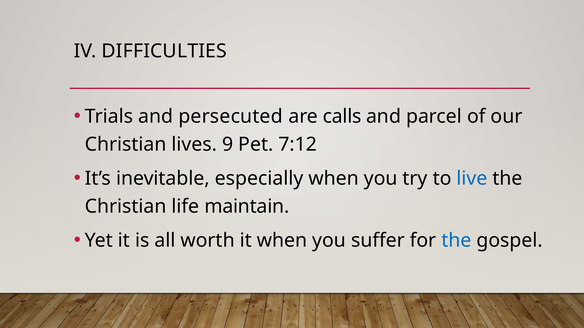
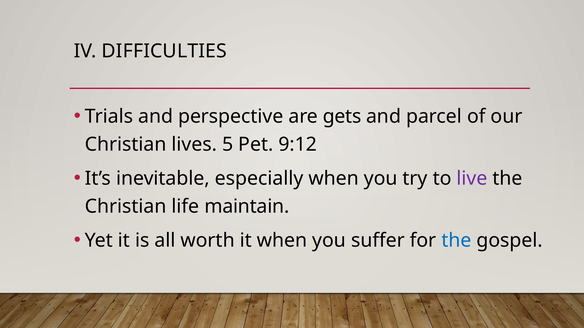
persecuted: persecuted -> perspective
calls: calls -> gets
9: 9 -> 5
7:12: 7:12 -> 9:12
live colour: blue -> purple
